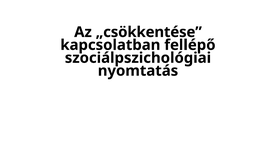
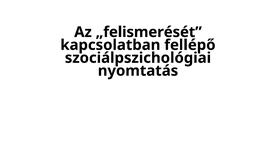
„csökkentése: „csökkentése -> „felismerését
